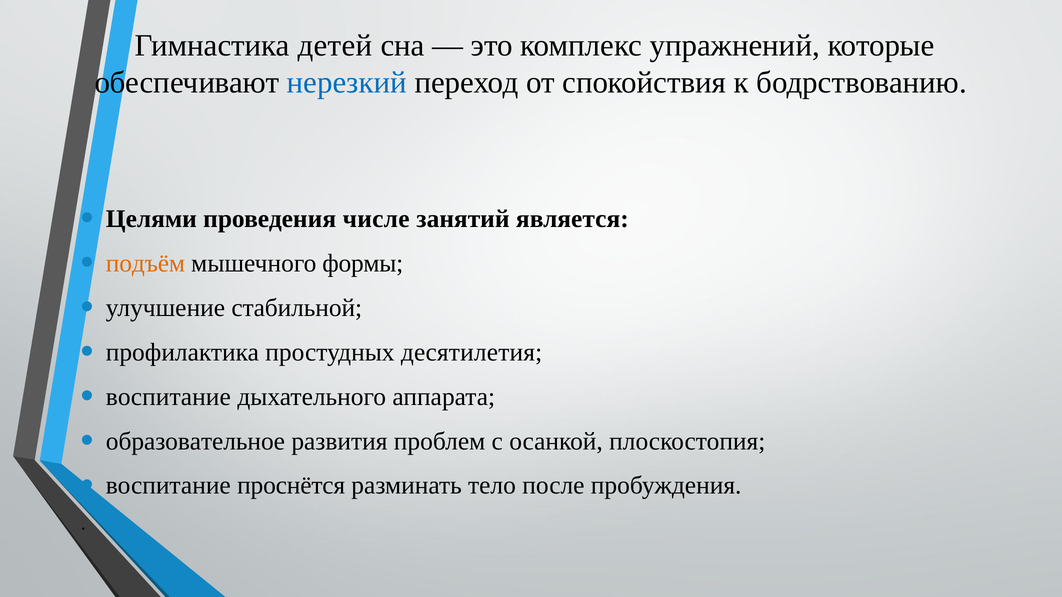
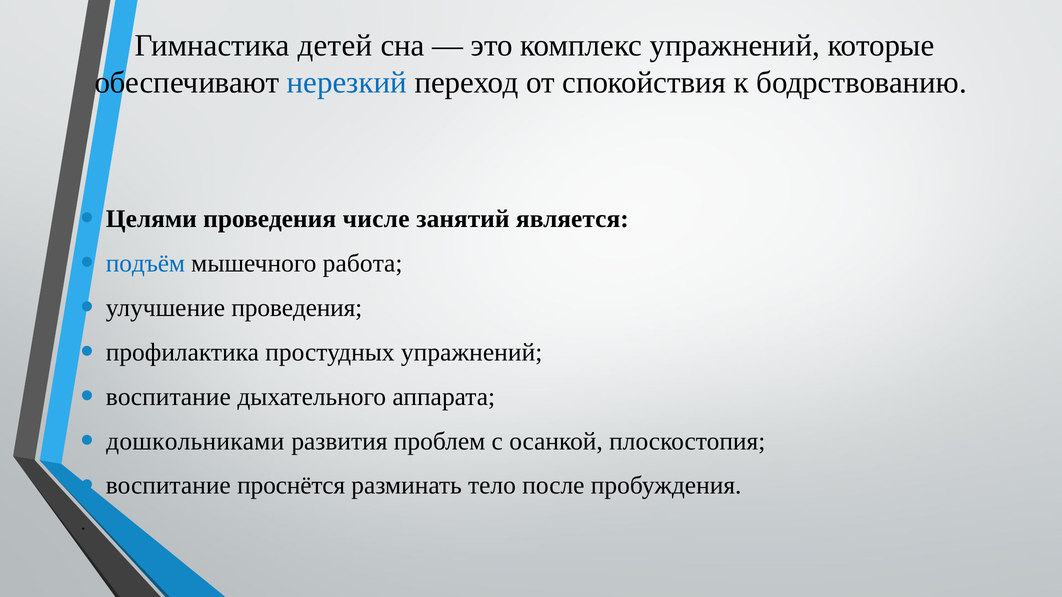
подъём colour: orange -> blue
формы: формы -> работа
улучшение стабильной: стабильной -> проведения
простудных десятилетия: десятилетия -> упражнений
образовательное: образовательное -> дошкольниками
